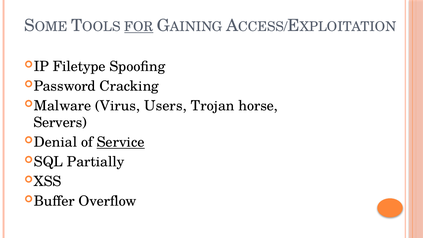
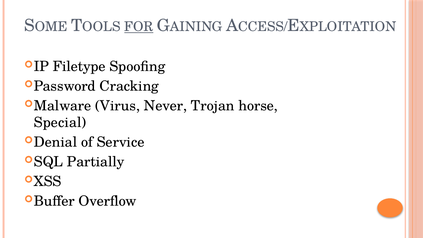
Users: Users -> Never
Servers: Servers -> Special
Service underline: present -> none
